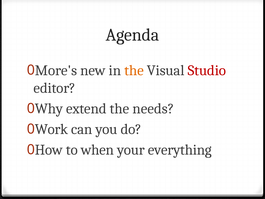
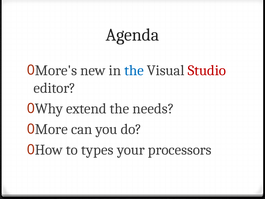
the at (134, 70) colour: orange -> blue
Work: Work -> More
when: when -> types
everything: everything -> processors
